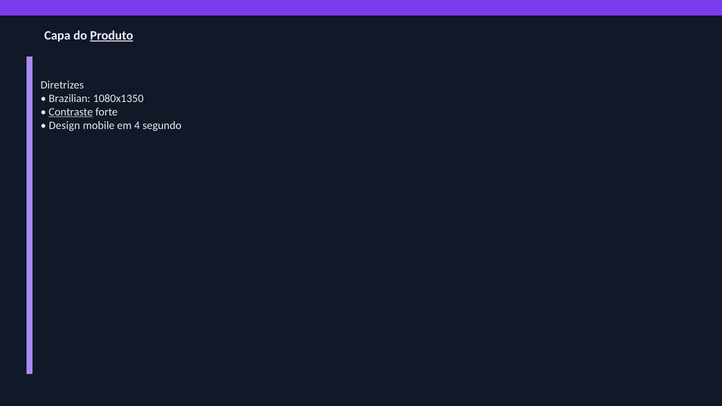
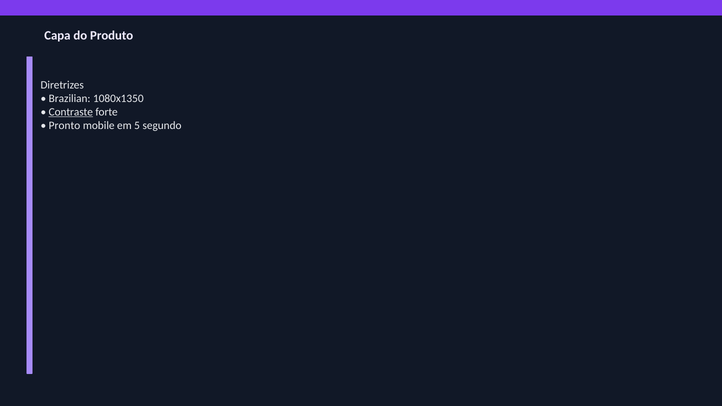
Produto underline: present -> none
Design: Design -> Pronto
4: 4 -> 5
